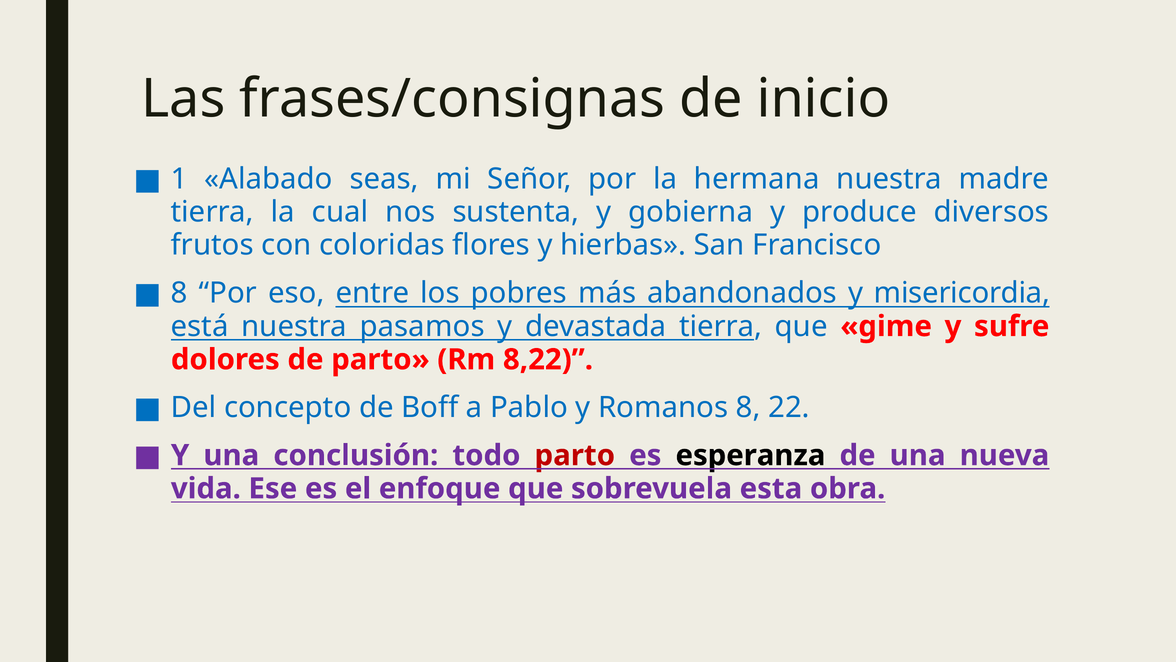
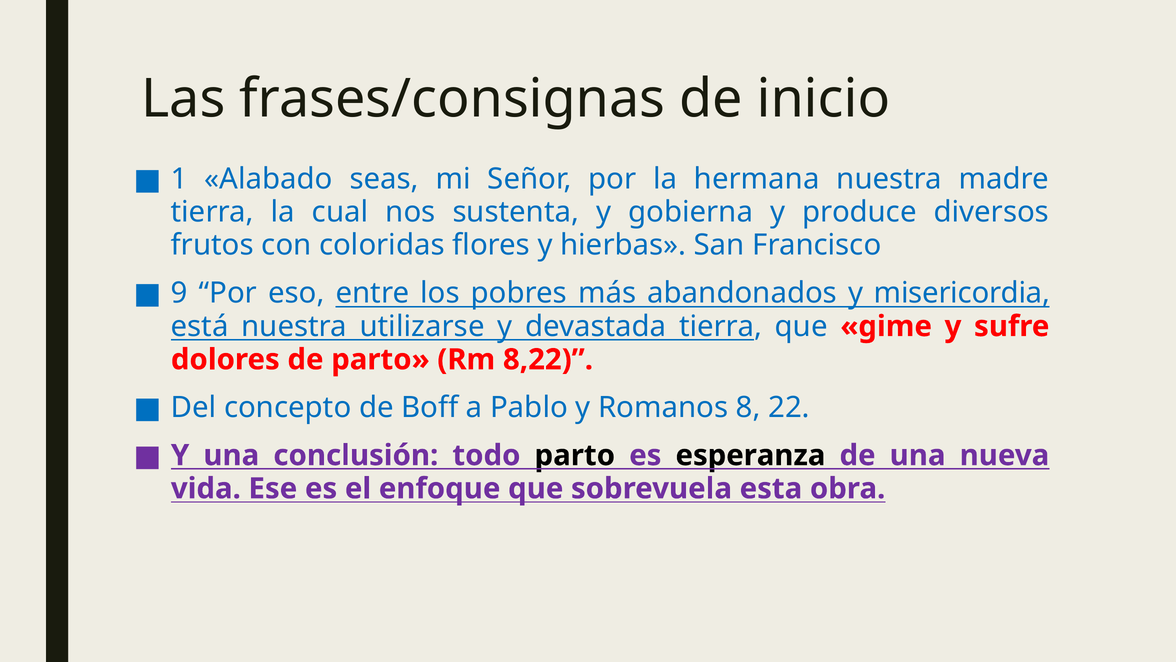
8 at (179, 293): 8 -> 9
pasamos: pasamos -> utilizarse
parto at (575, 455) colour: red -> black
